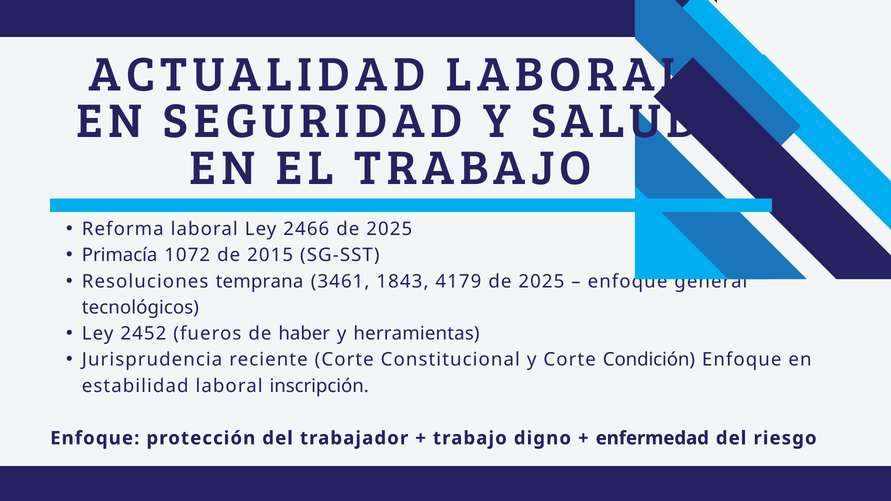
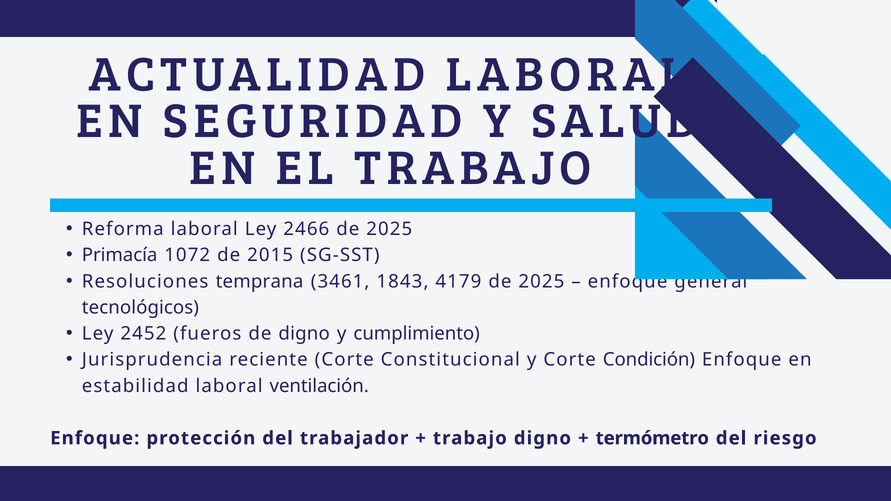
de haber: haber -> digno
herramientas: herramientas -> cumplimiento
inscripción: inscripción -> ventilación
enfermedad: enfermedad -> termómetro
